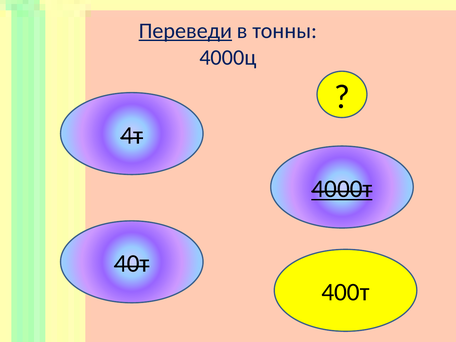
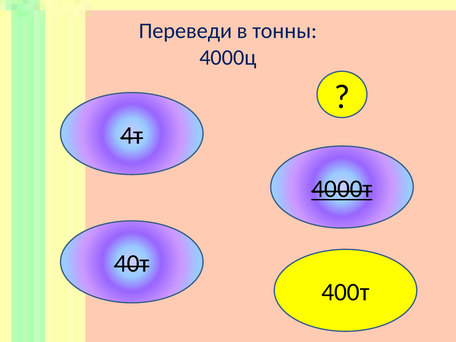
Переведи underline: present -> none
